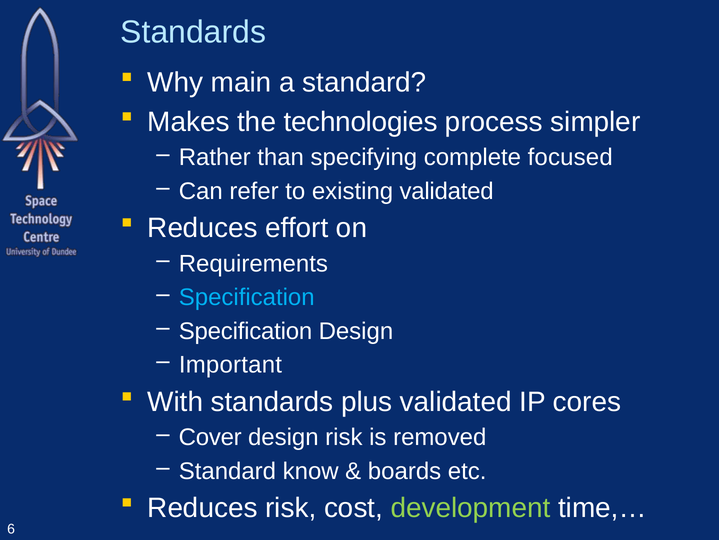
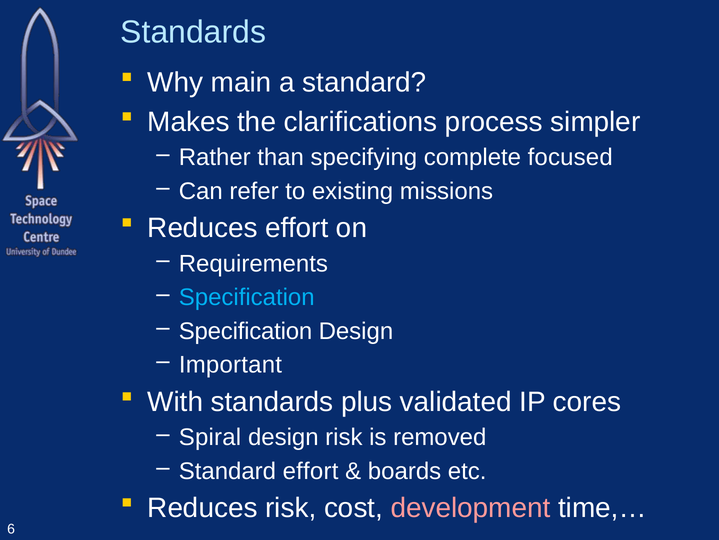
technologies: technologies -> clarifications
existing validated: validated -> missions
Cover: Cover -> Spiral
Standard know: know -> effort
development colour: light green -> pink
